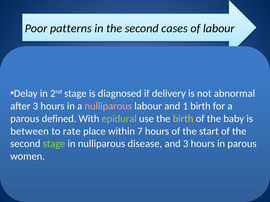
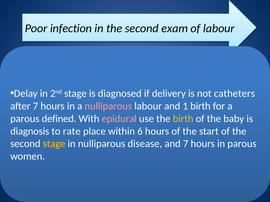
patterns: patterns -> infection
cases: cases -> exam
abnormal: abnormal -> catheters
after 3: 3 -> 7
epidural colour: light green -> pink
between: between -> diagnosis
7: 7 -> 6
stage at (54, 144) colour: light green -> yellow
and 3: 3 -> 7
